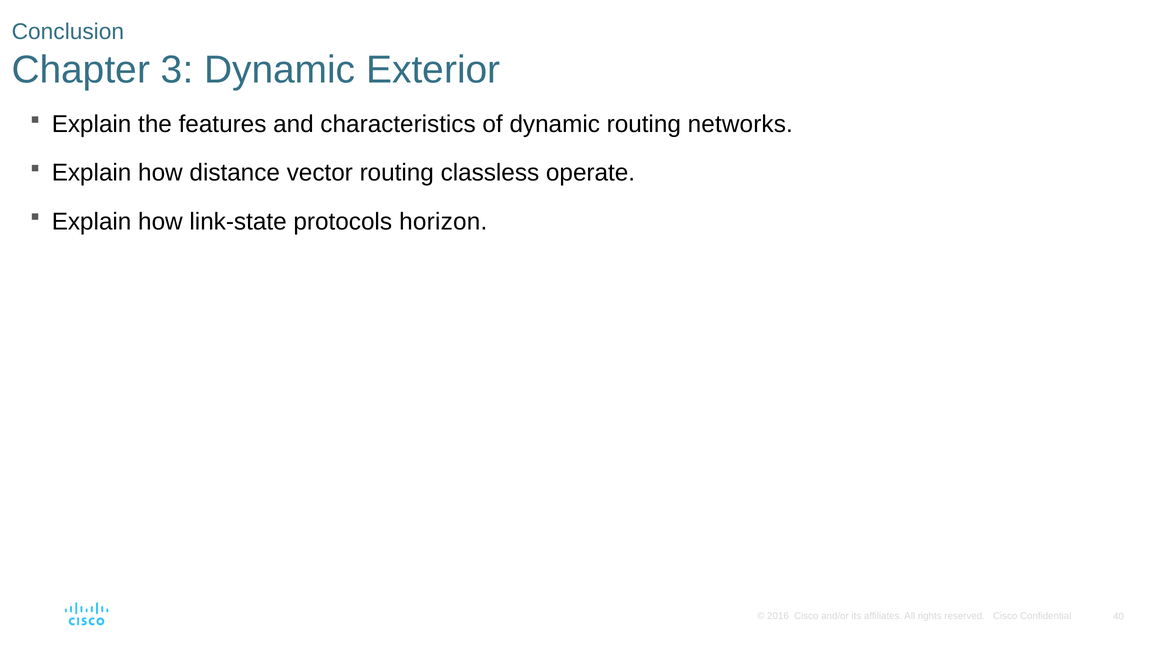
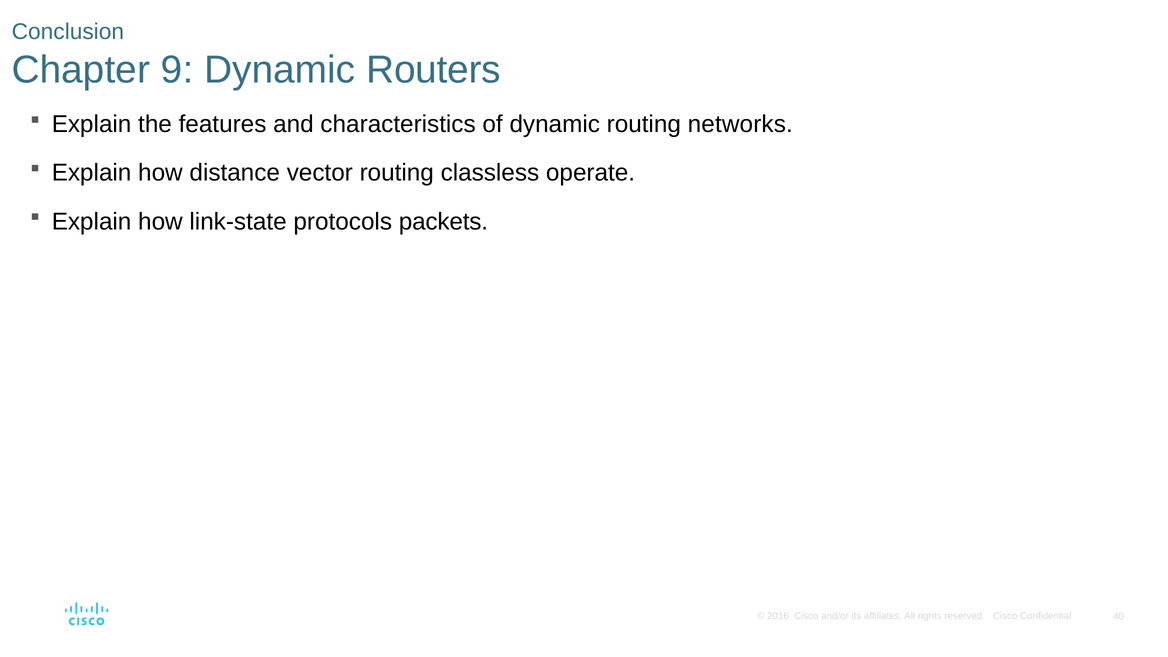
3: 3 -> 9
Exterior: Exterior -> Routers
horizon: horizon -> packets
